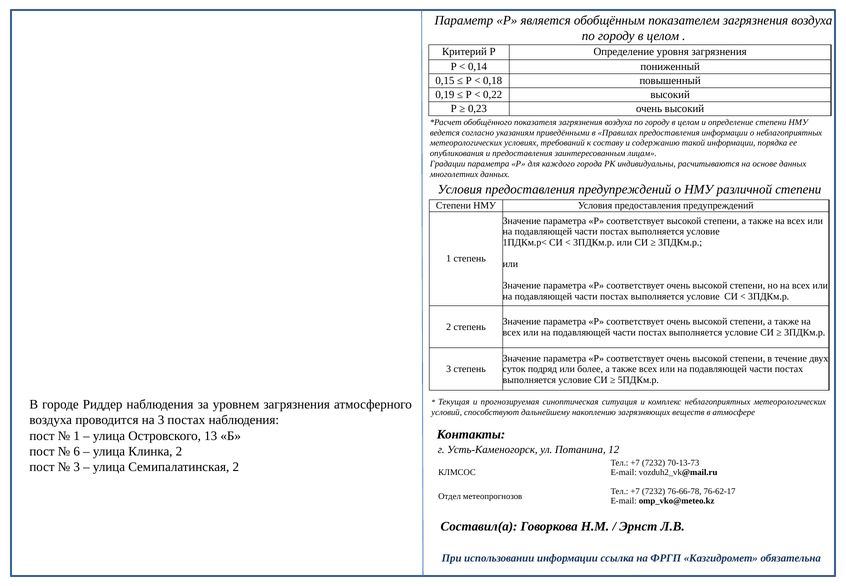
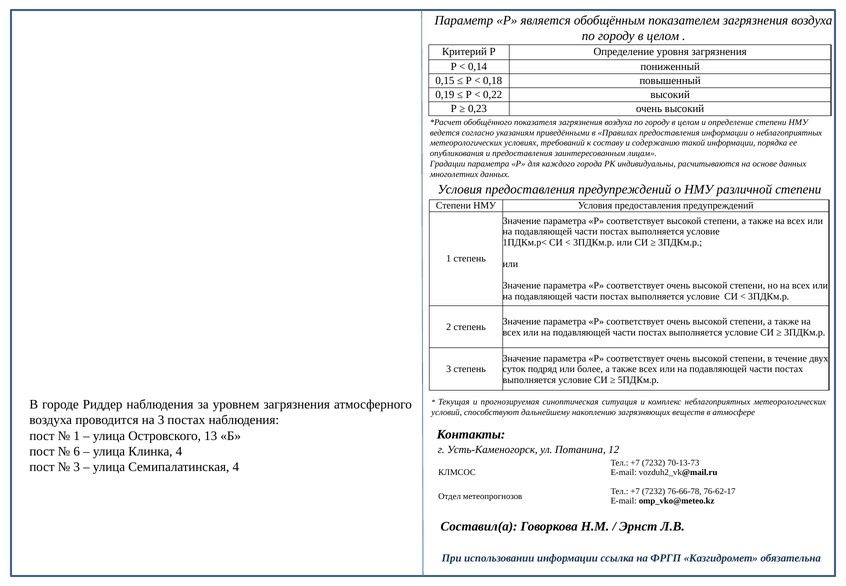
Клинка 2: 2 -> 4
Семипалатинская 2: 2 -> 4
